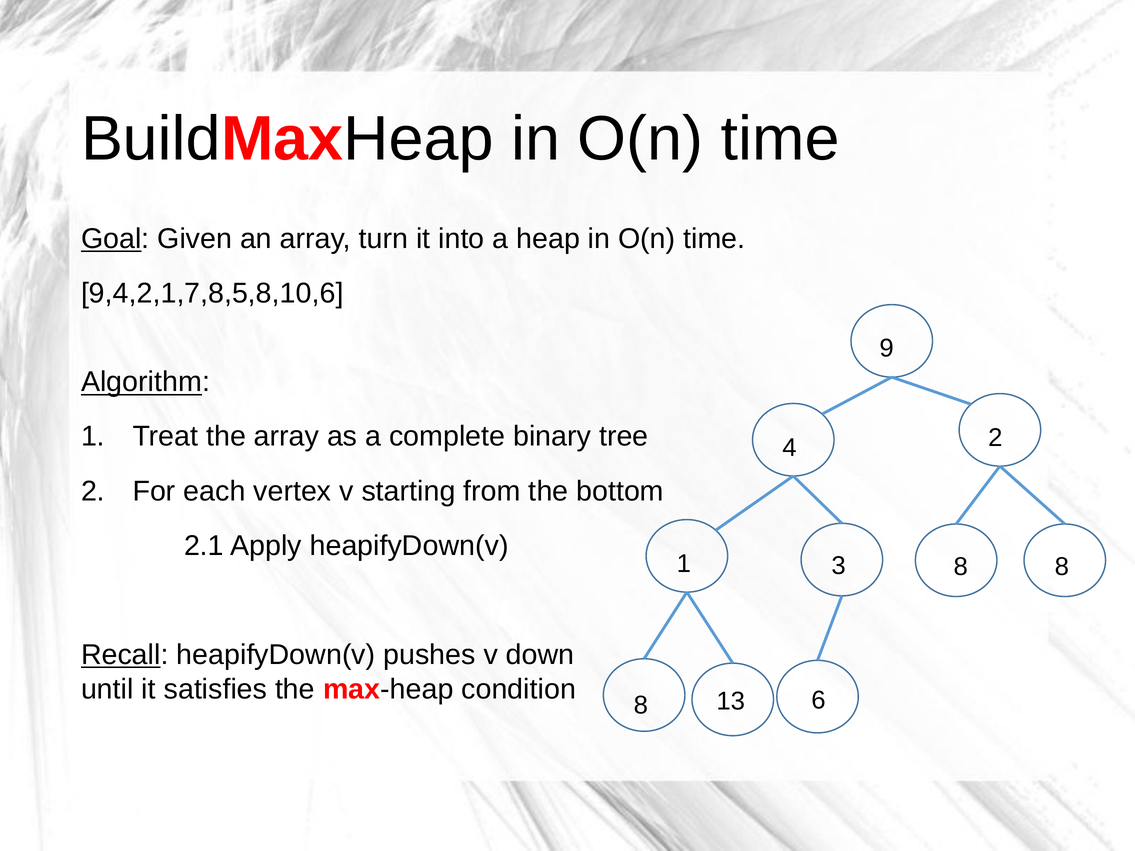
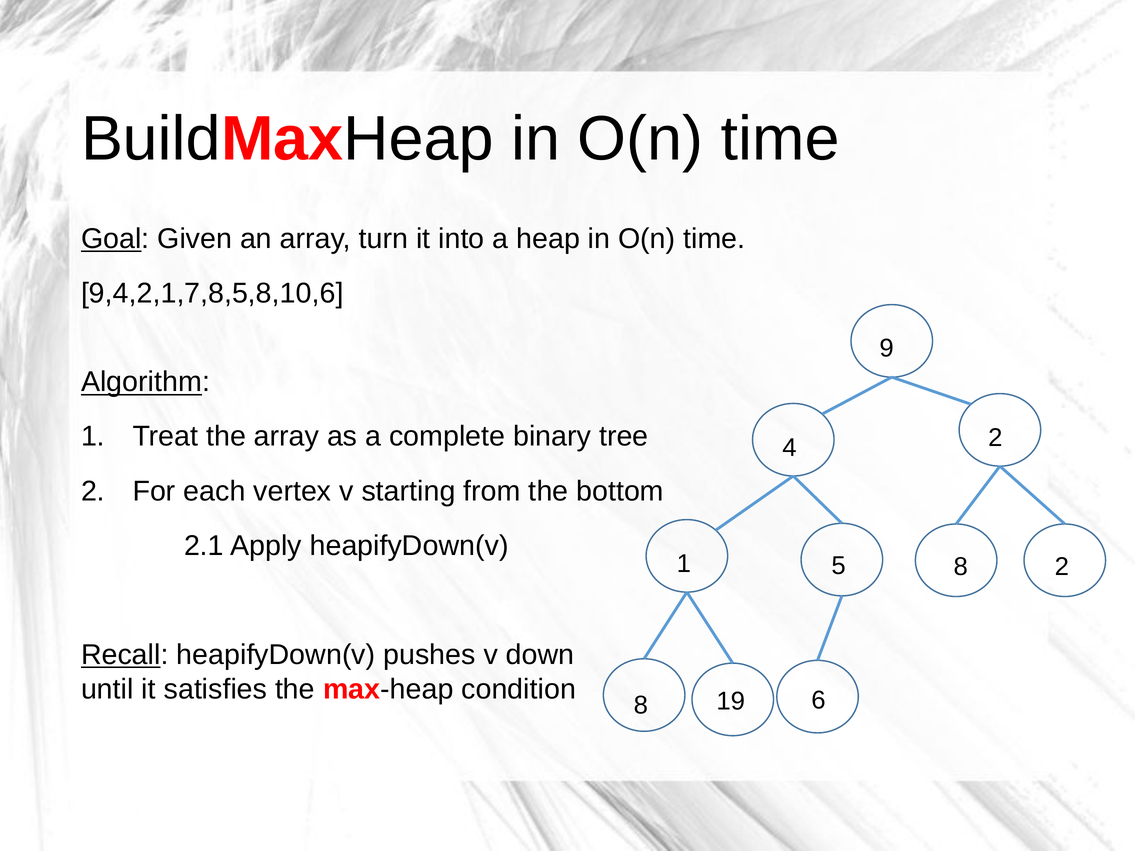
3: 3 -> 5
8 at (1062, 567): 8 -> 2
13: 13 -> 19
